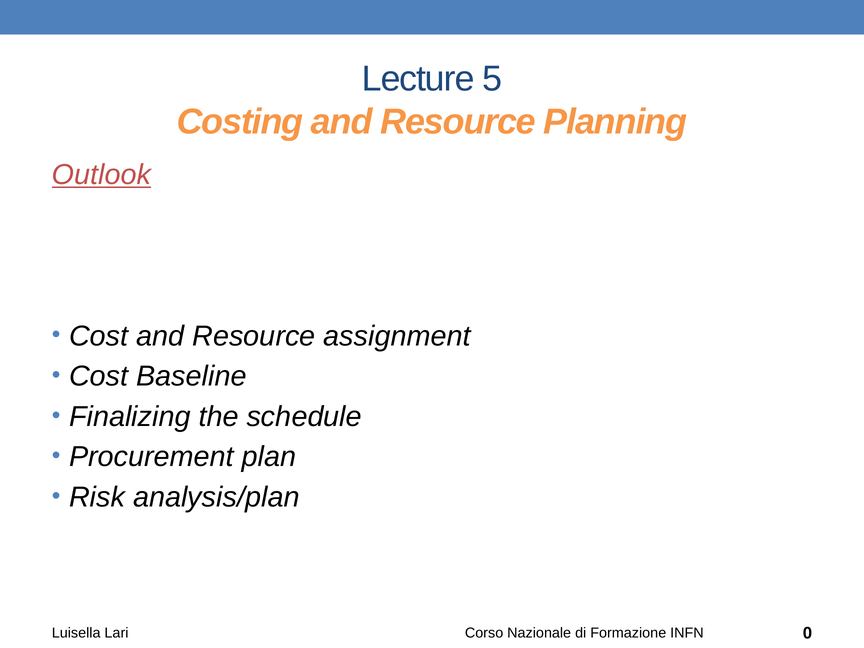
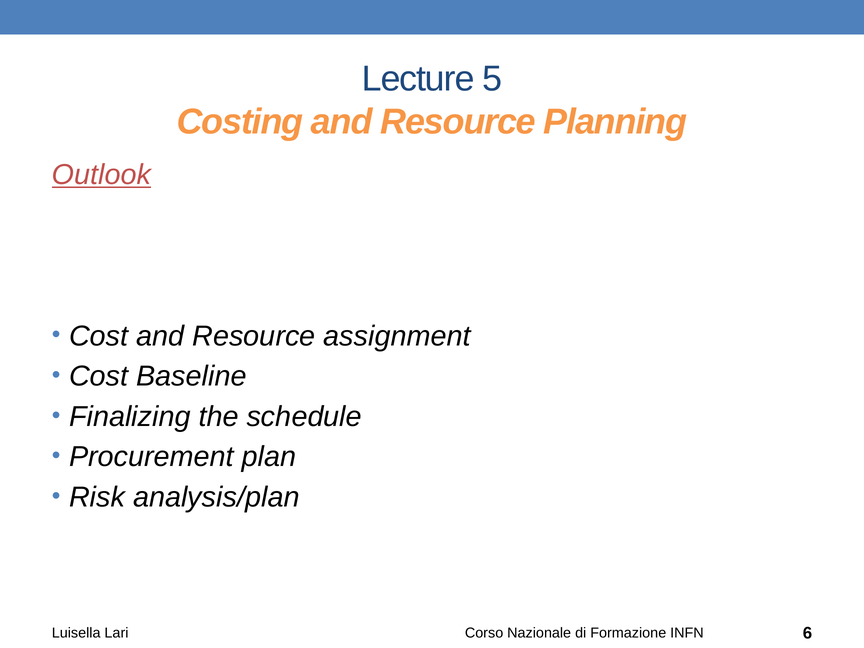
0: 0 -> 6
